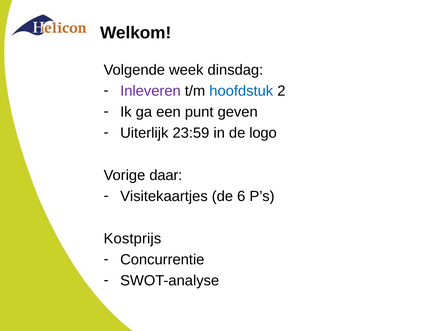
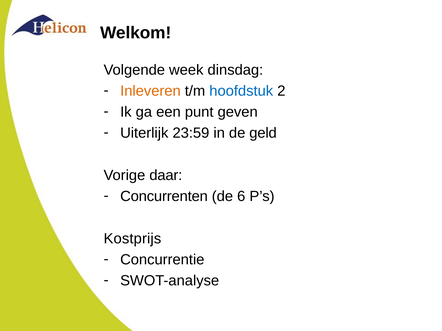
Inleveren colour: purple -> orange
logo: logo -> geld
Visitekaartjes: Visitekaartjes -> Concurrenten
